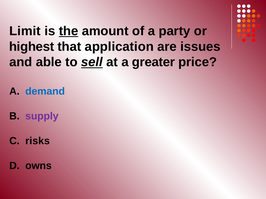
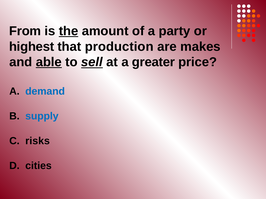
Limit: Limit -> From
application: application -> production
issues: issues -> makes
able underline: none -> present
supply colour: purple -> blue
owns: owns -> cities
